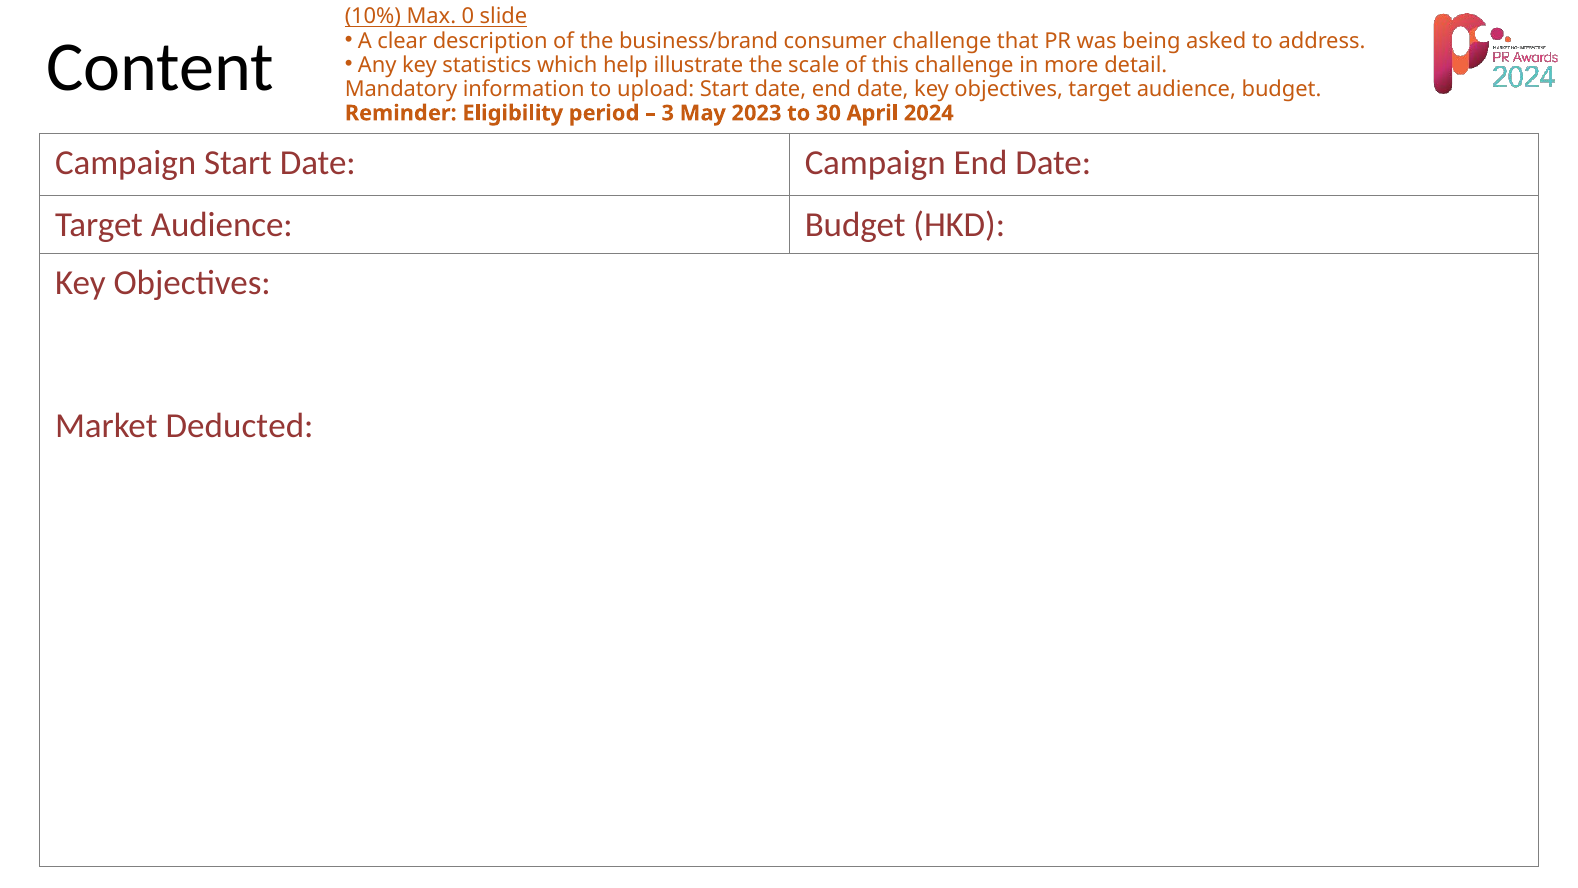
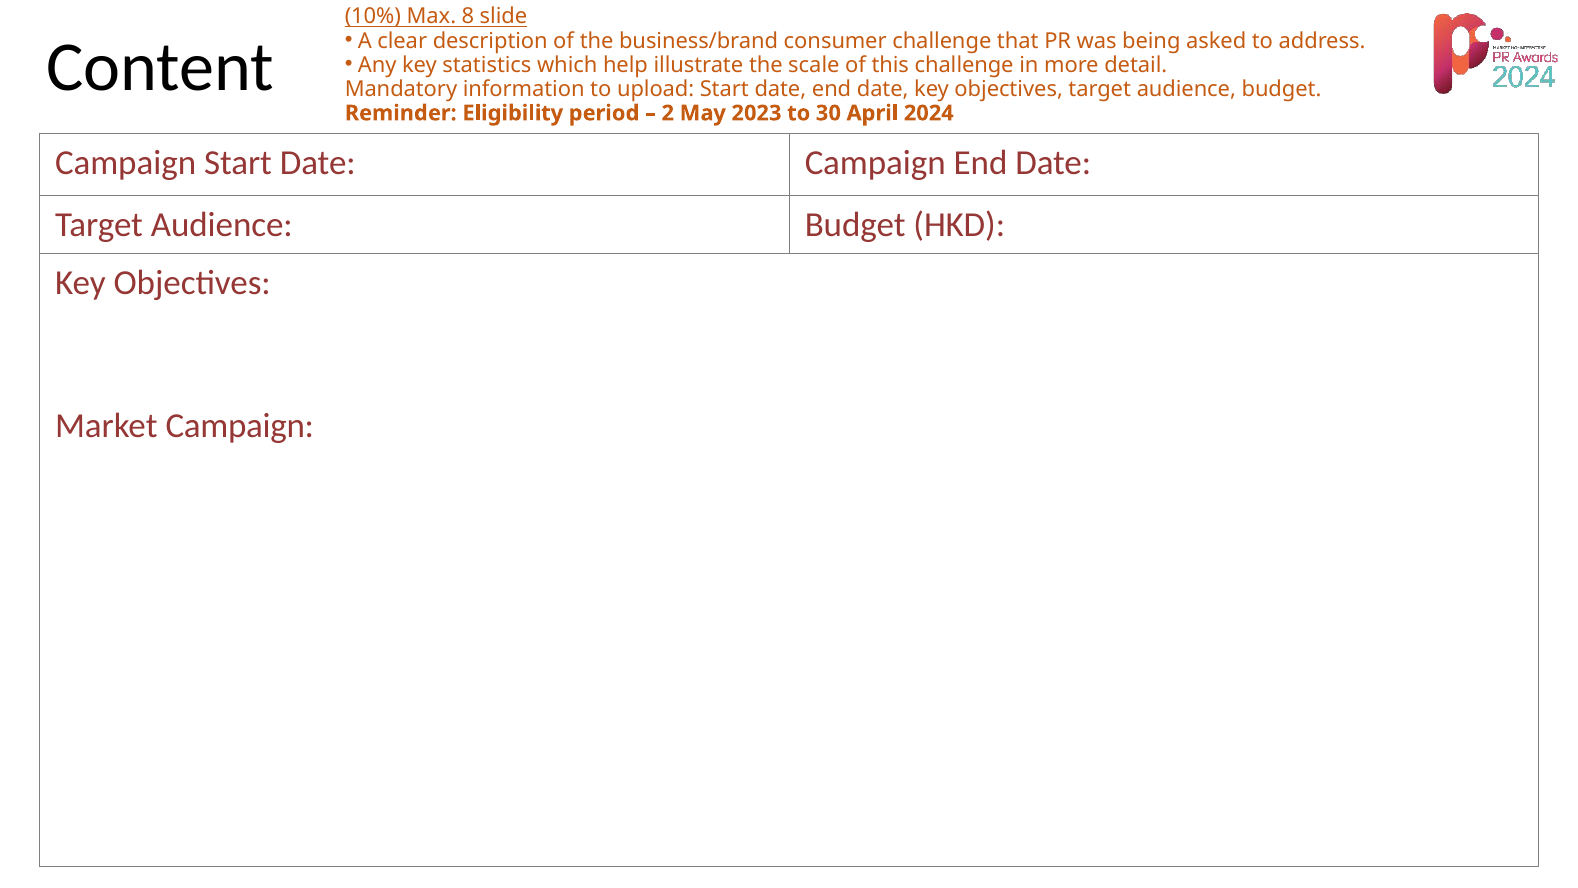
0: 0 -> 8
3: 3 -> 2
Market Deducted: Deducted -> Campaign
